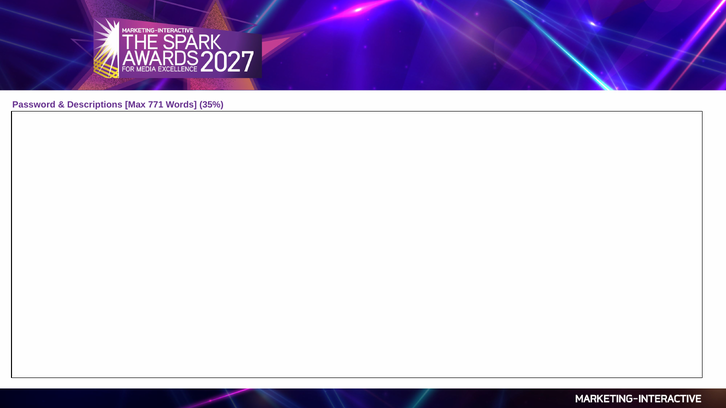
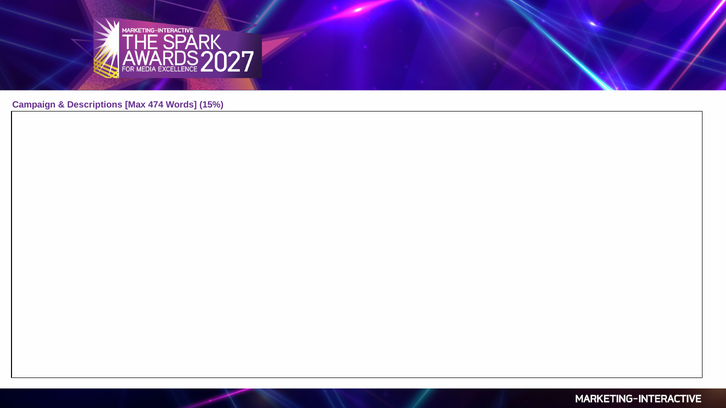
Password: Password -> Campaign
771: 771 -> 474
35%: 35% -> 15%
